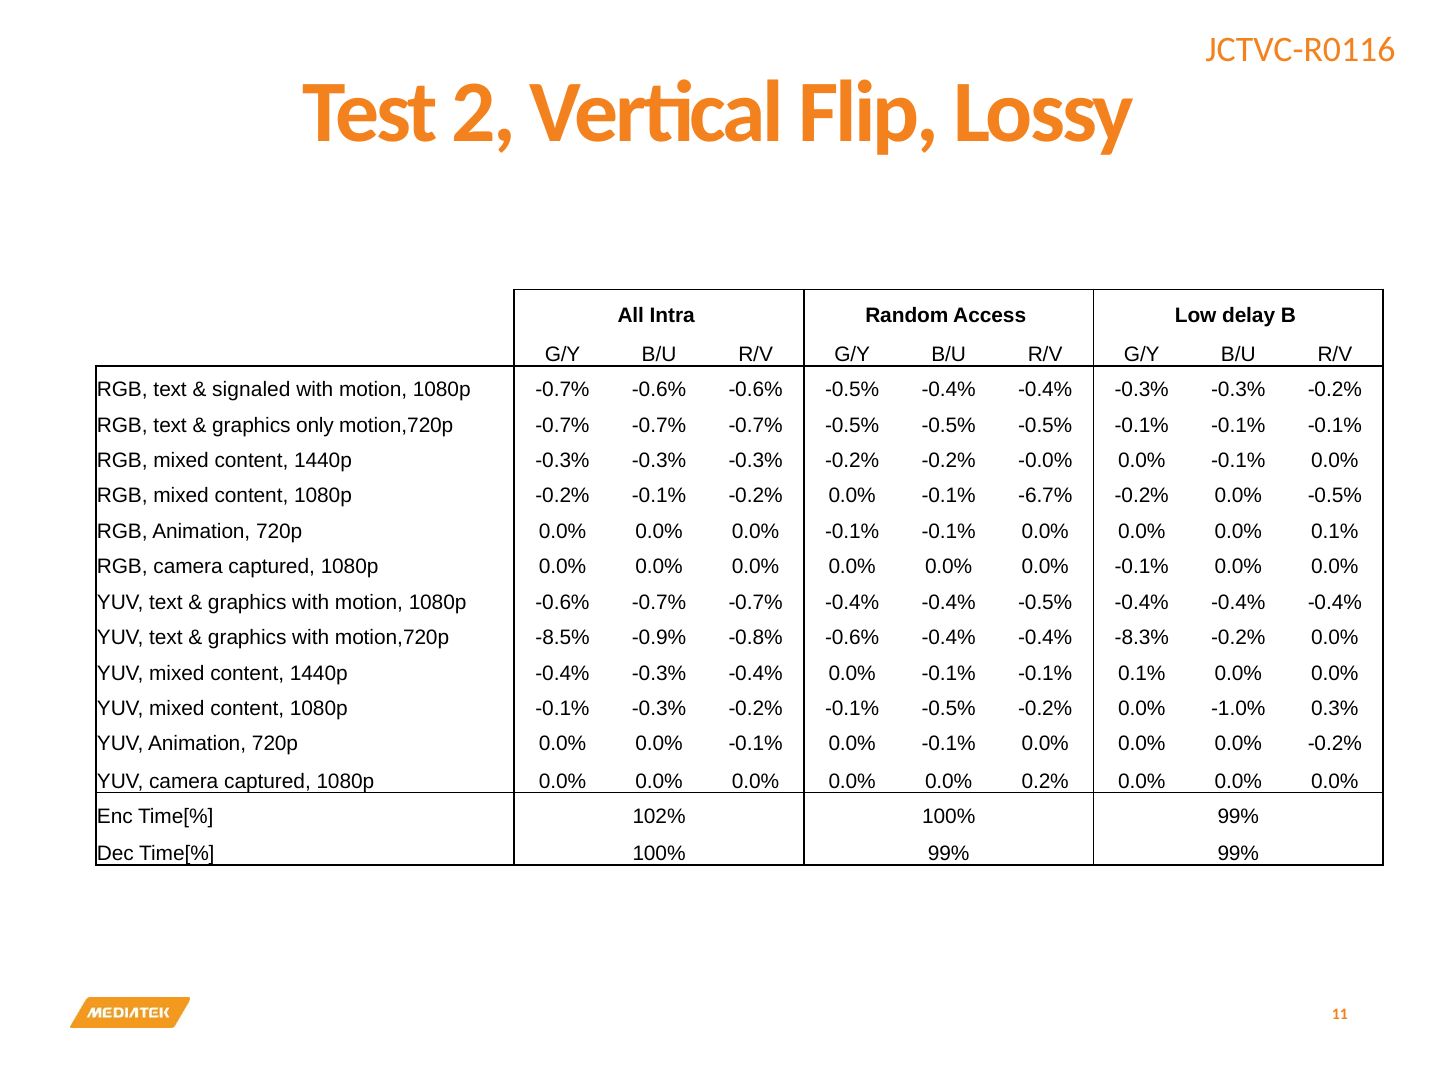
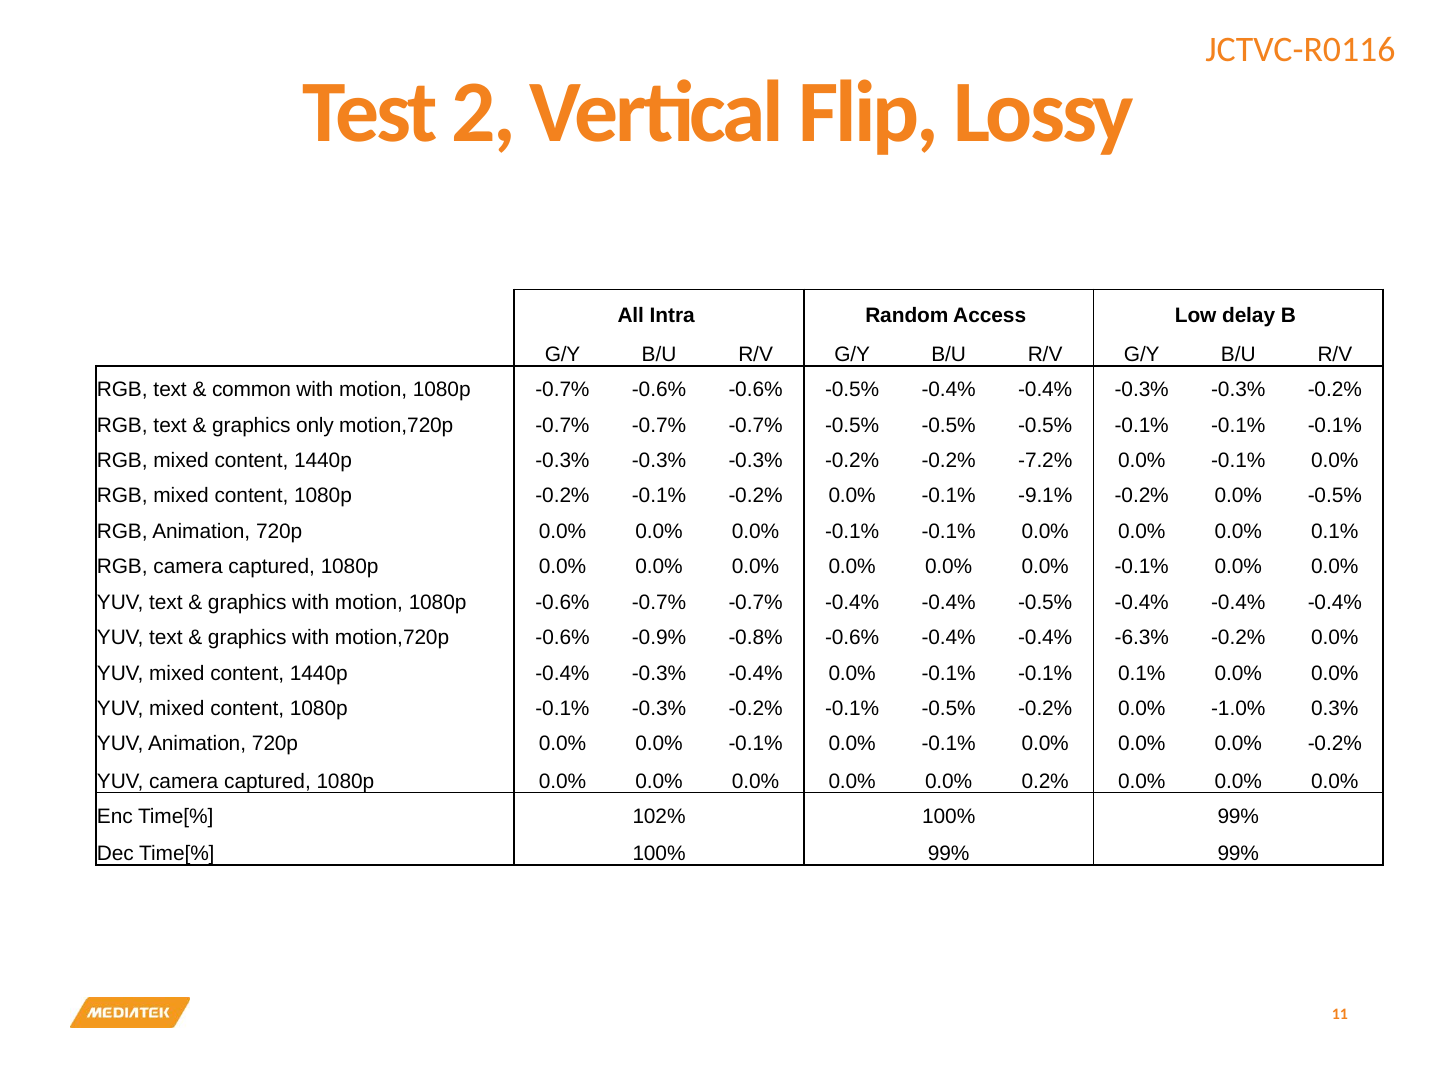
signaled: signaled -> common
-0.0%: -0.0% -> -7.2%
-6.7%: -6.7% -> -9.1%
motion,720p -8.5%: -8.5% -> -0.6%
-8.3%: -8.3% -> -6.3%
